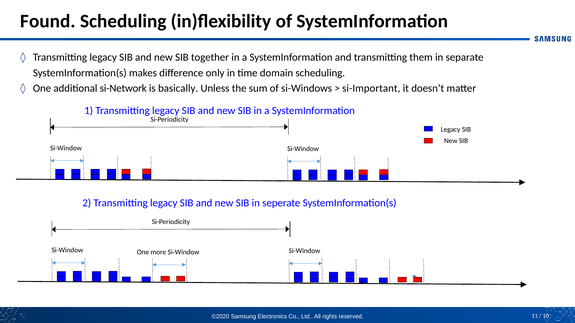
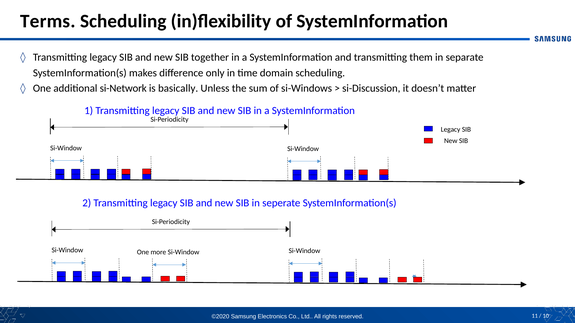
Found: Found -> Terms
si-Important: si-Important -> si-Discussion
